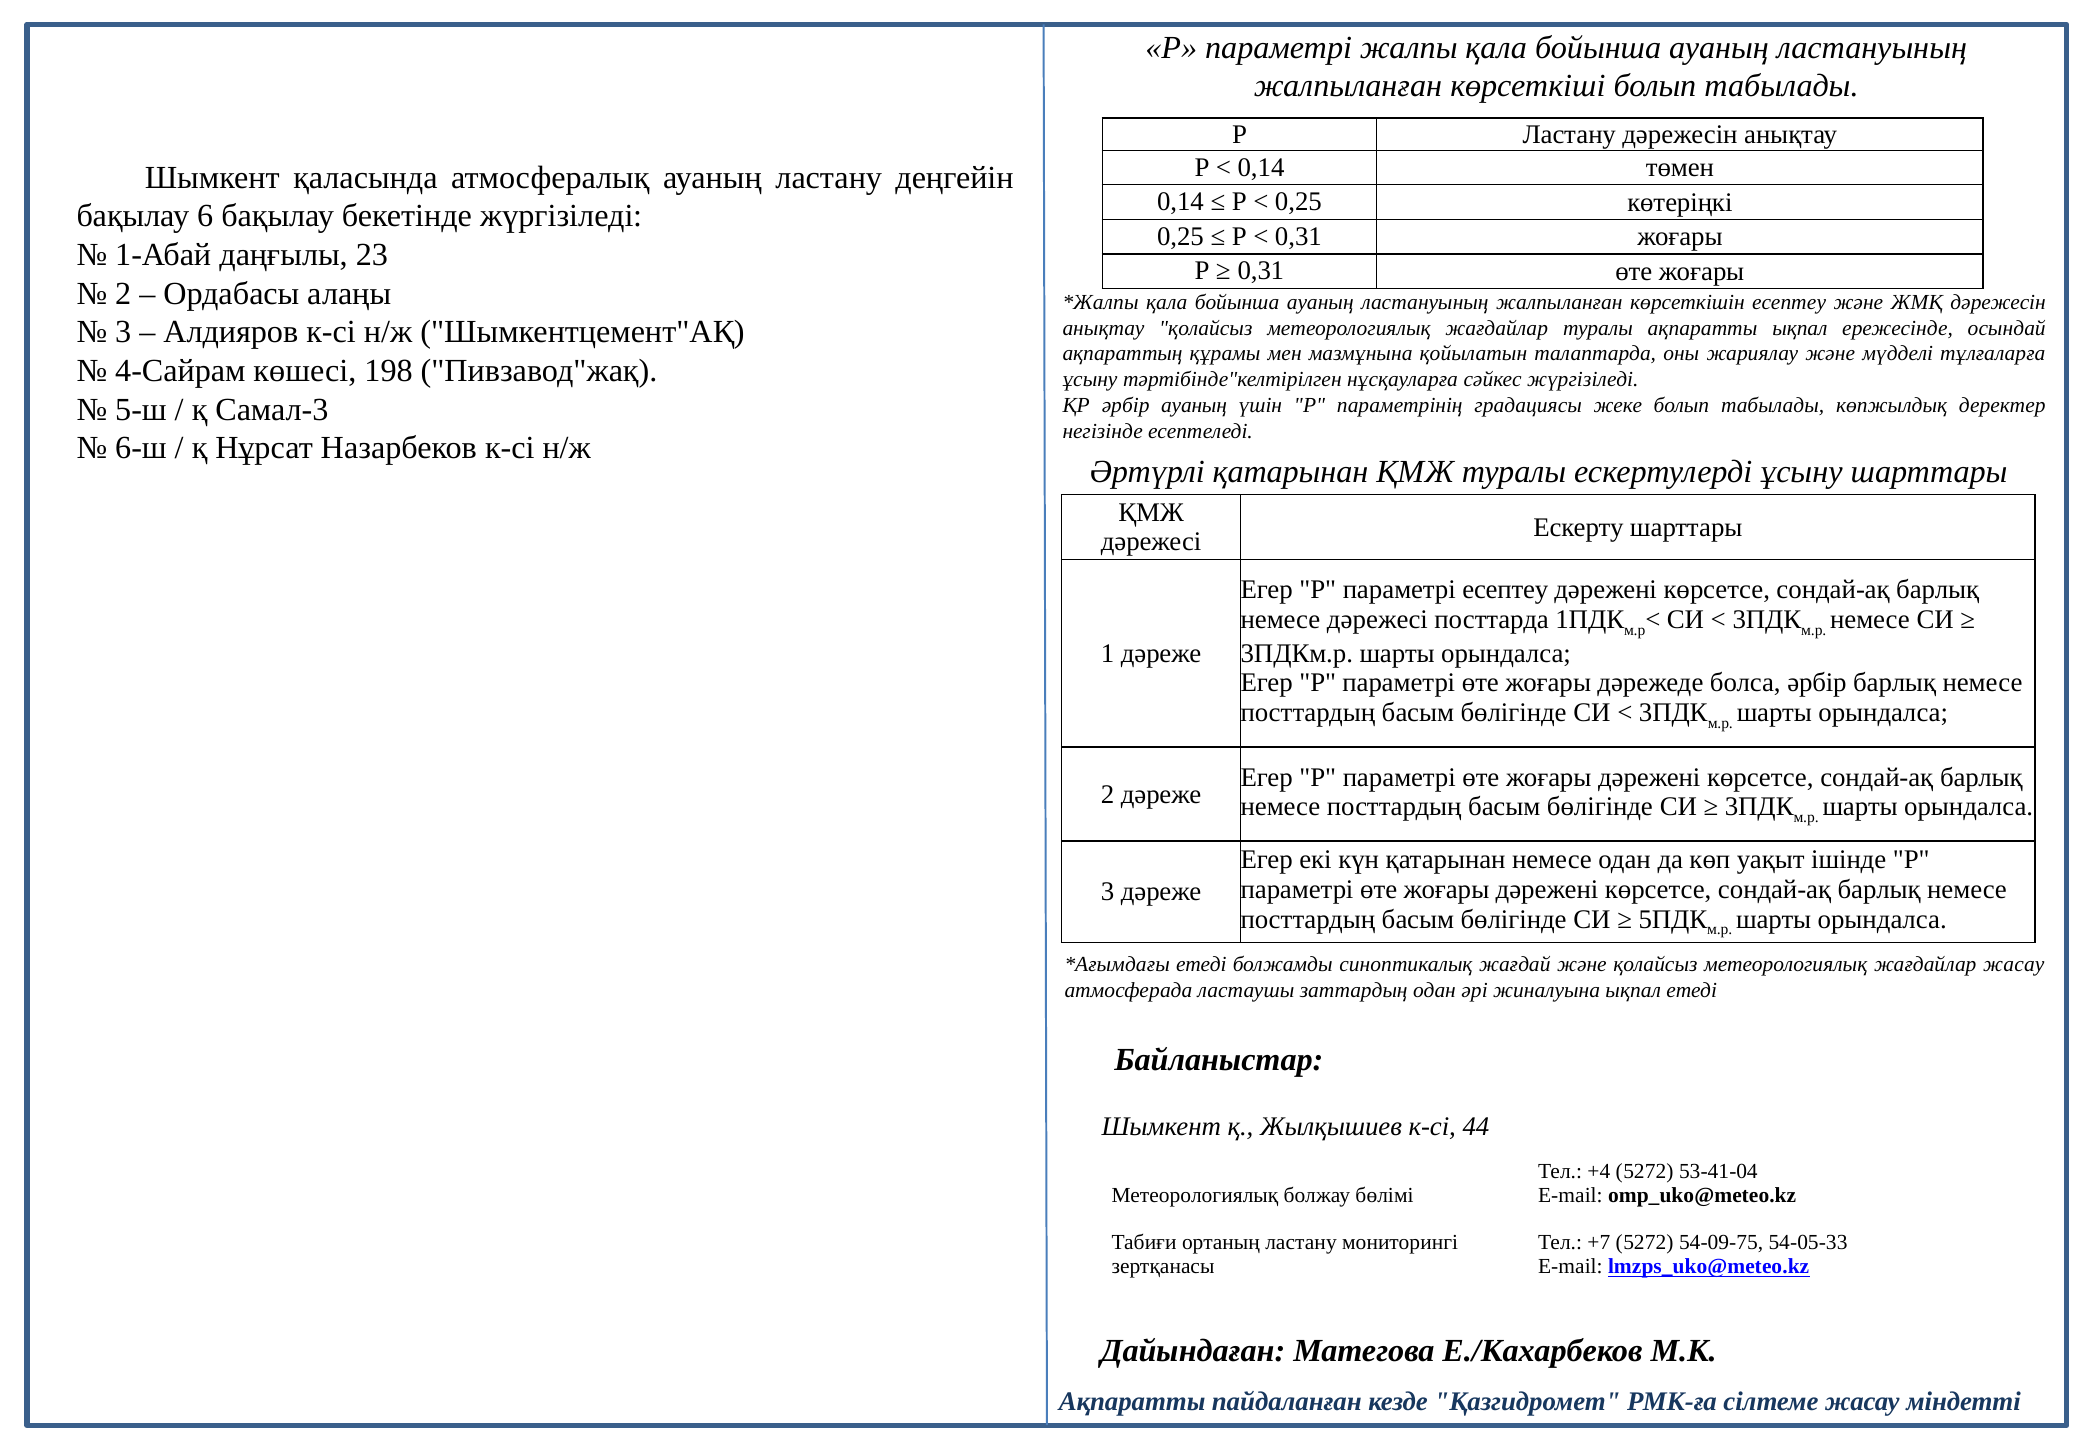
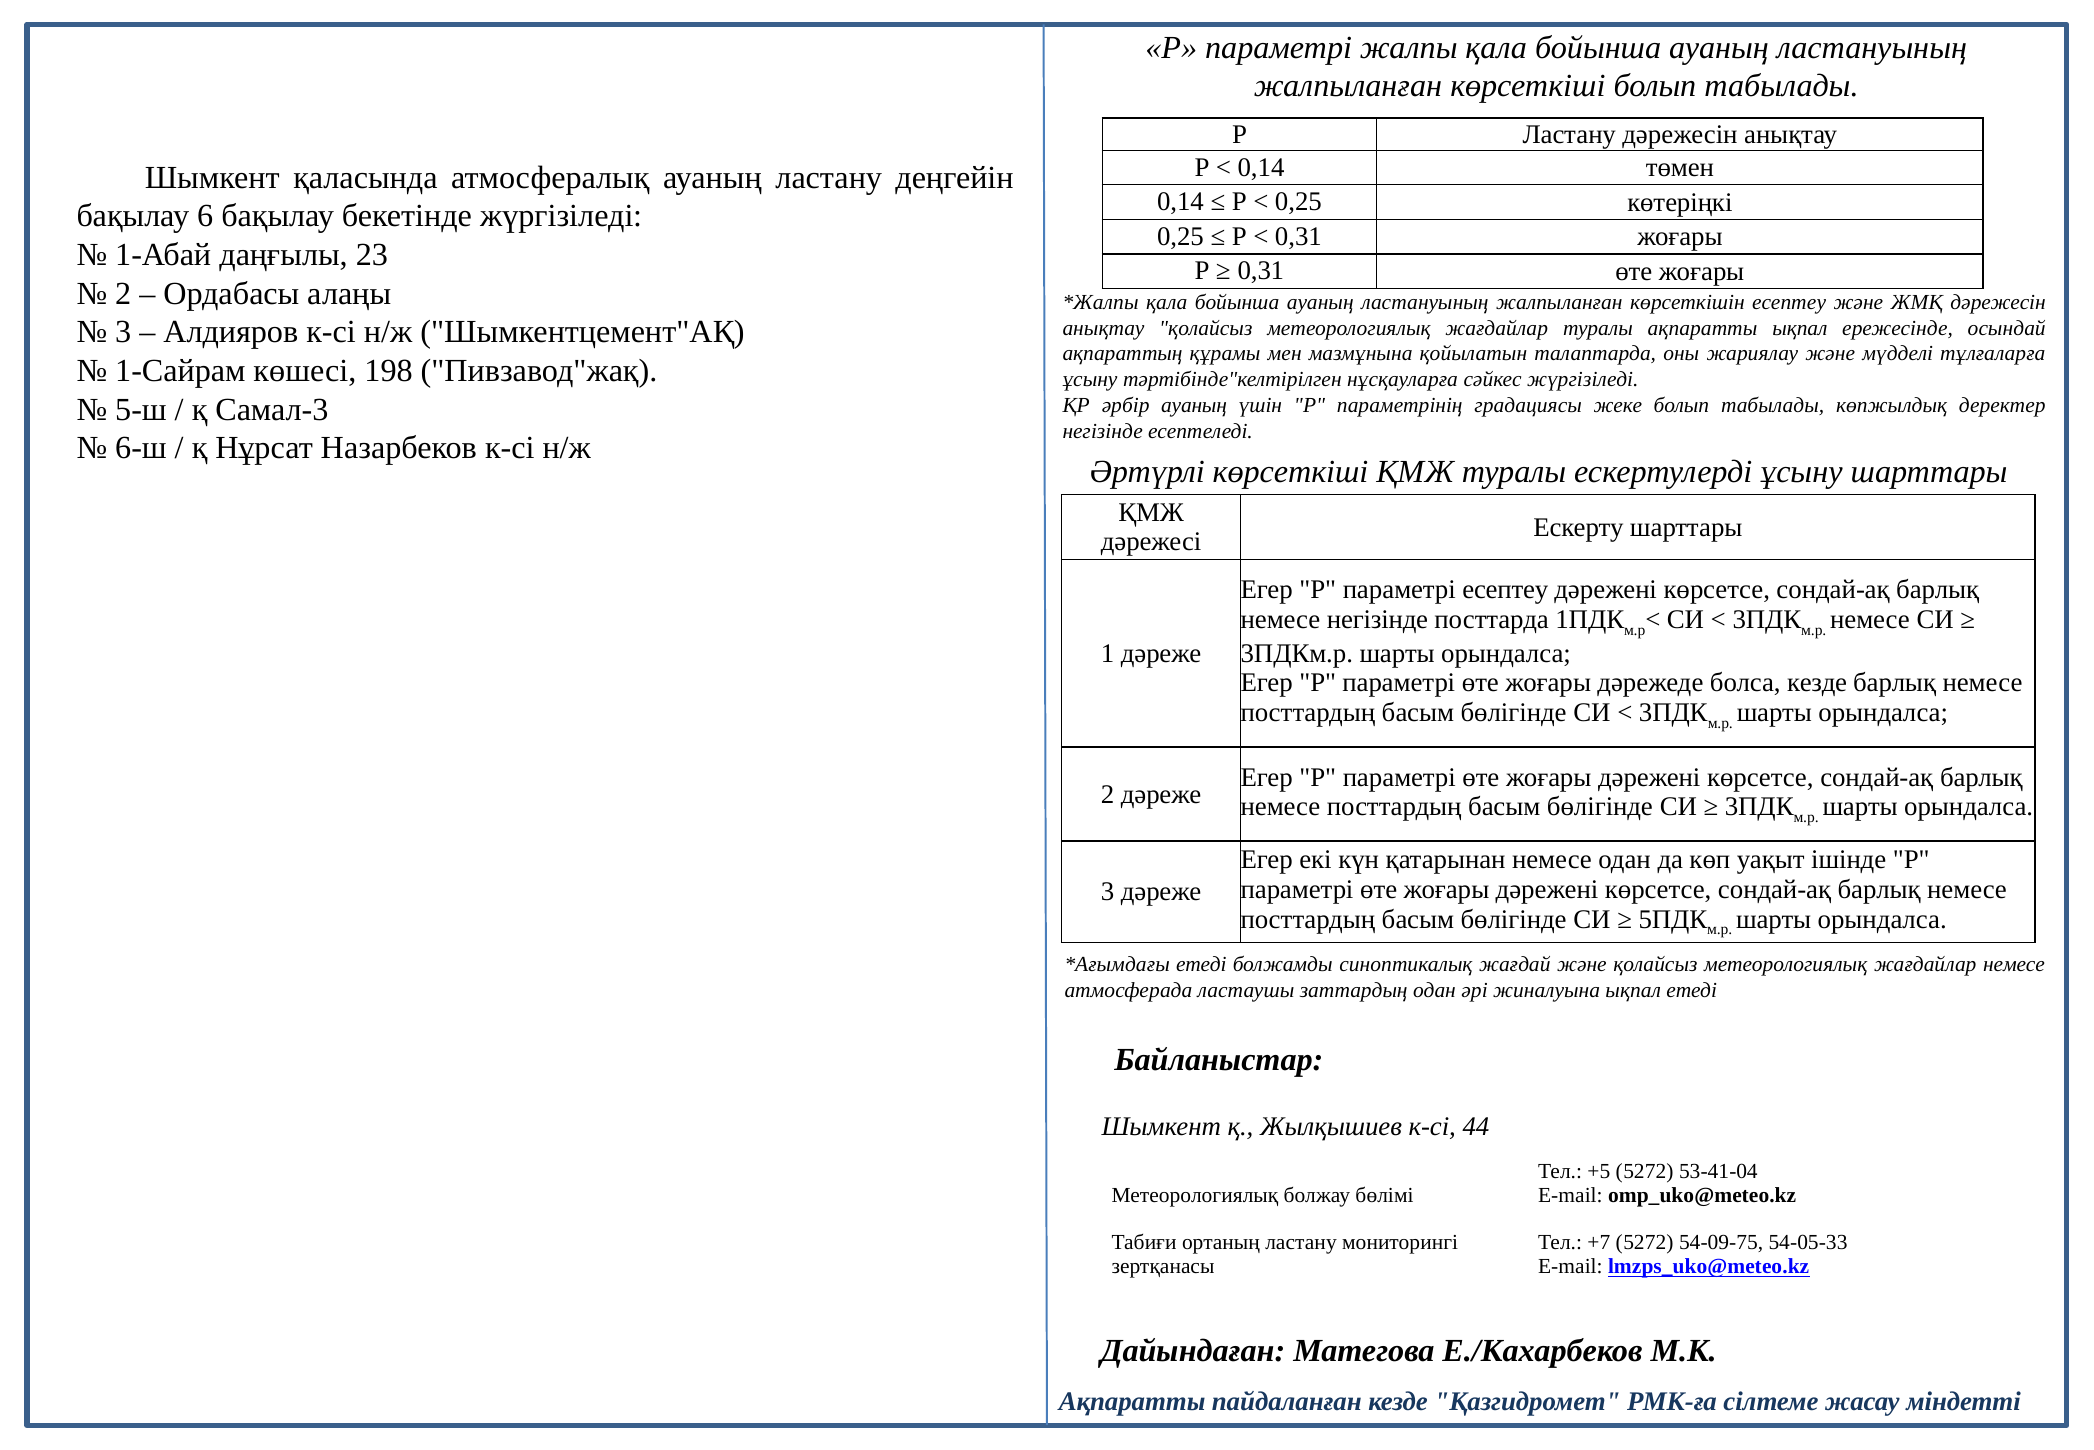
4-Сайрам: 4-Сайрам -> 1-Сайрам
Әртүрлі қатарынан: қатарынан -> көрсеткіші
немесе дәрежесі: дәрежесі -> негізінде
болса әрбір: әрбір -> кезде
жағдайлар жасау: жасау -> немесе
+4: +4 -> +5
